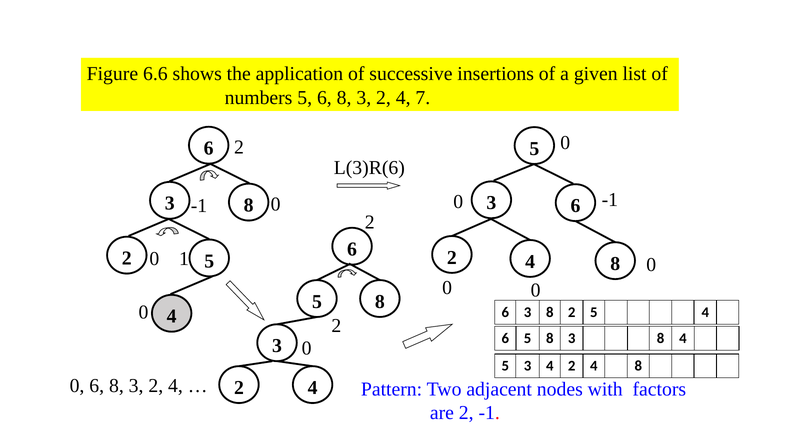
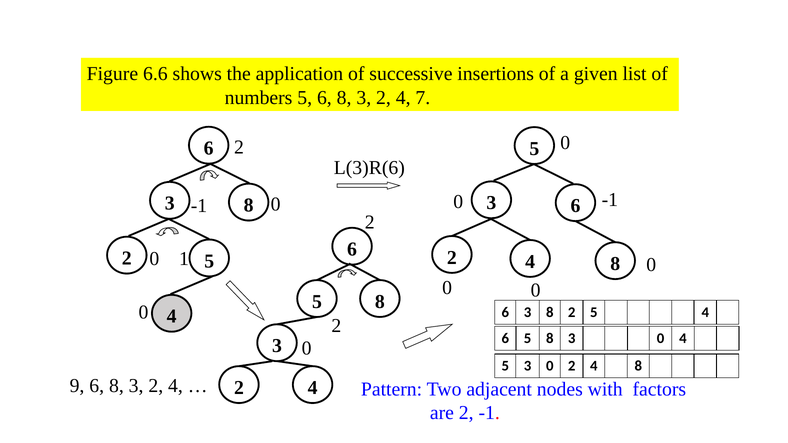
8 3 8: 8 -> 0
5 3 4: 4 -> 0
0 at (77, 386): 0 -> 9
